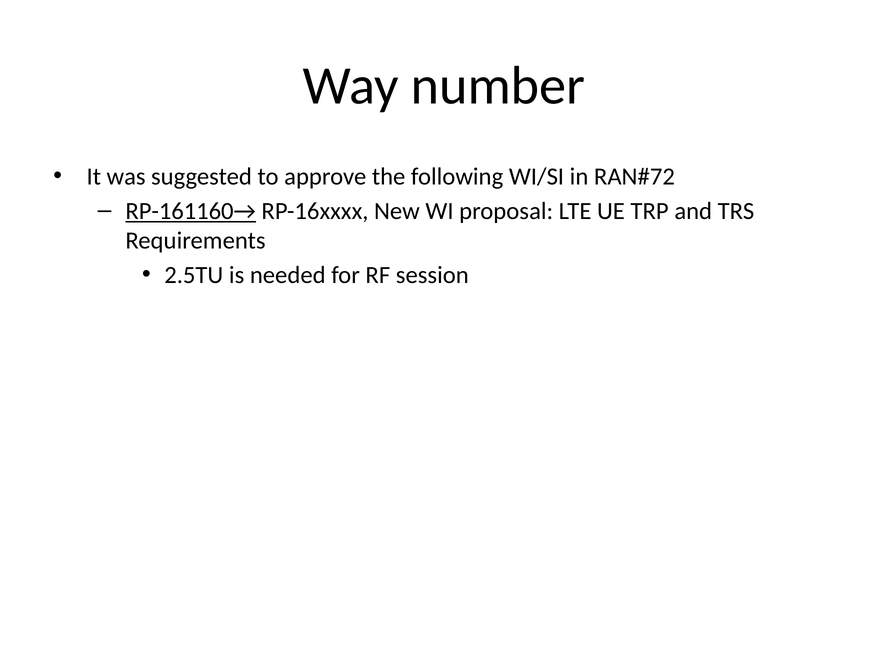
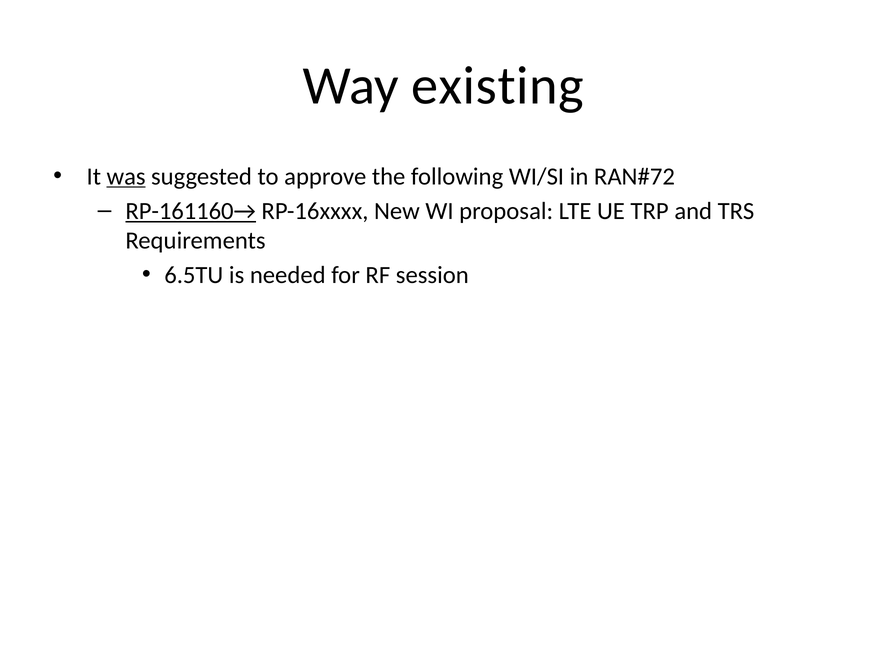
number: number -> existing
was underline: none -> present
2.5TU: 2.5TU -> 6.5TU
